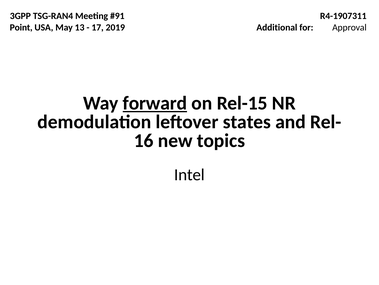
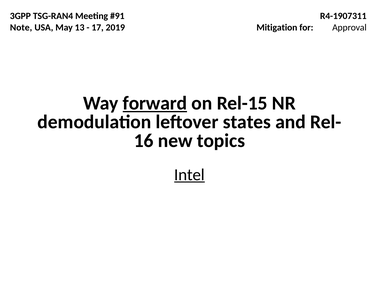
Point: Point -> Note
Additional: Additional -> Mitigation
Intel underline: none -> present
